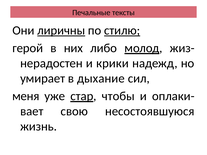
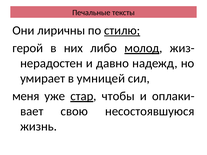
лиричны underline: present -> none
крики: крики -> давно
дыхание: дыхание -> умницей
